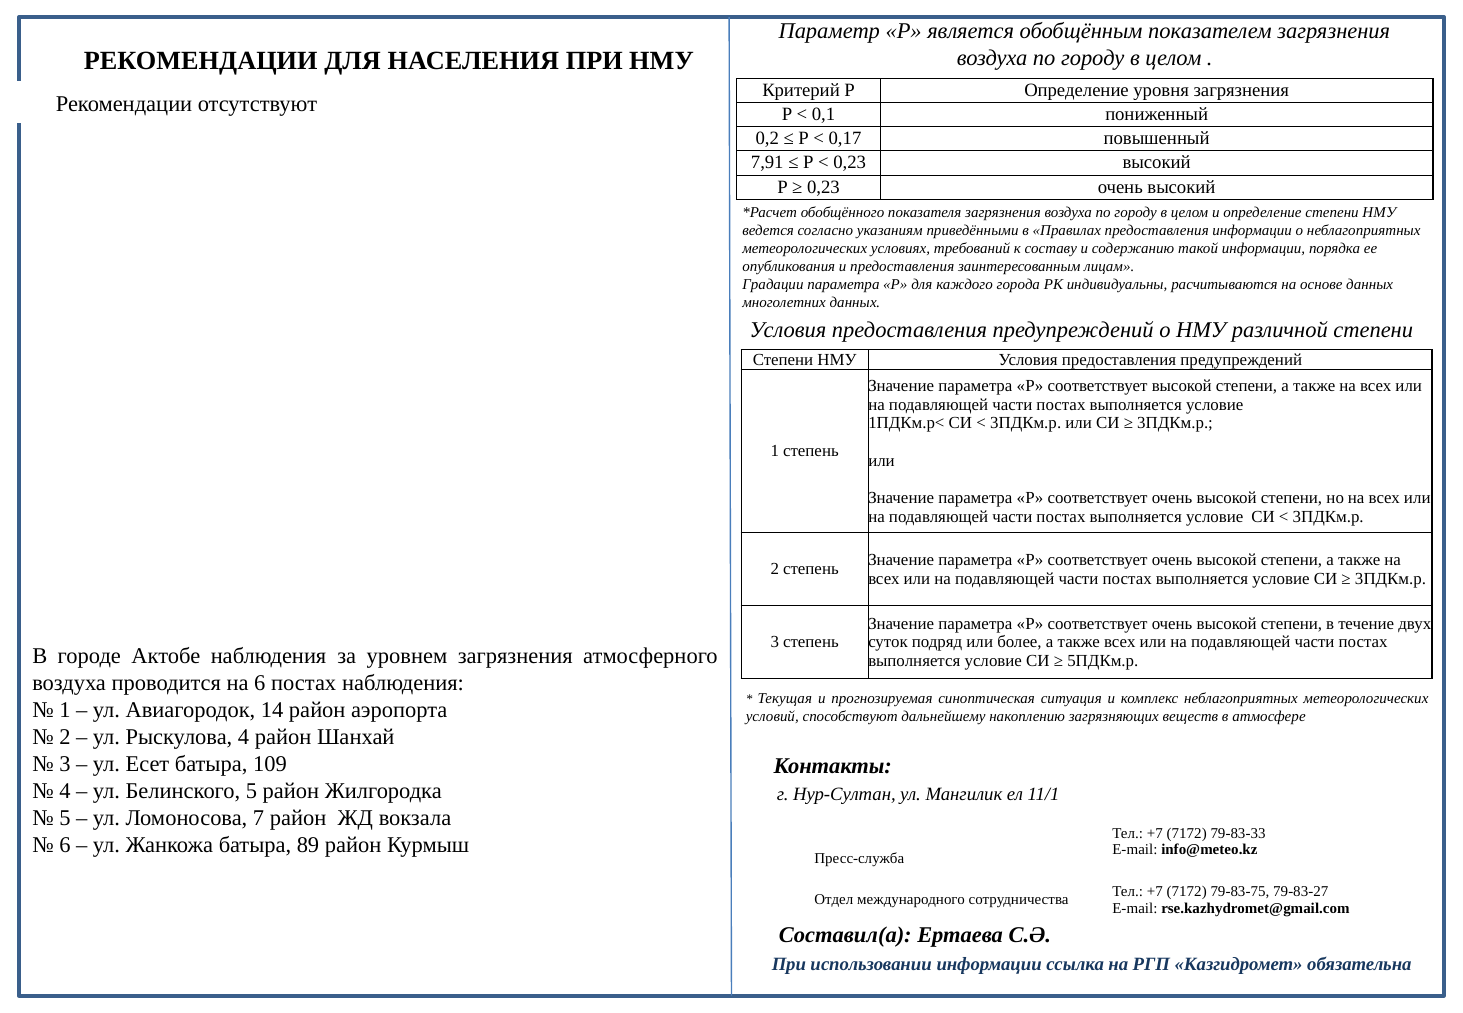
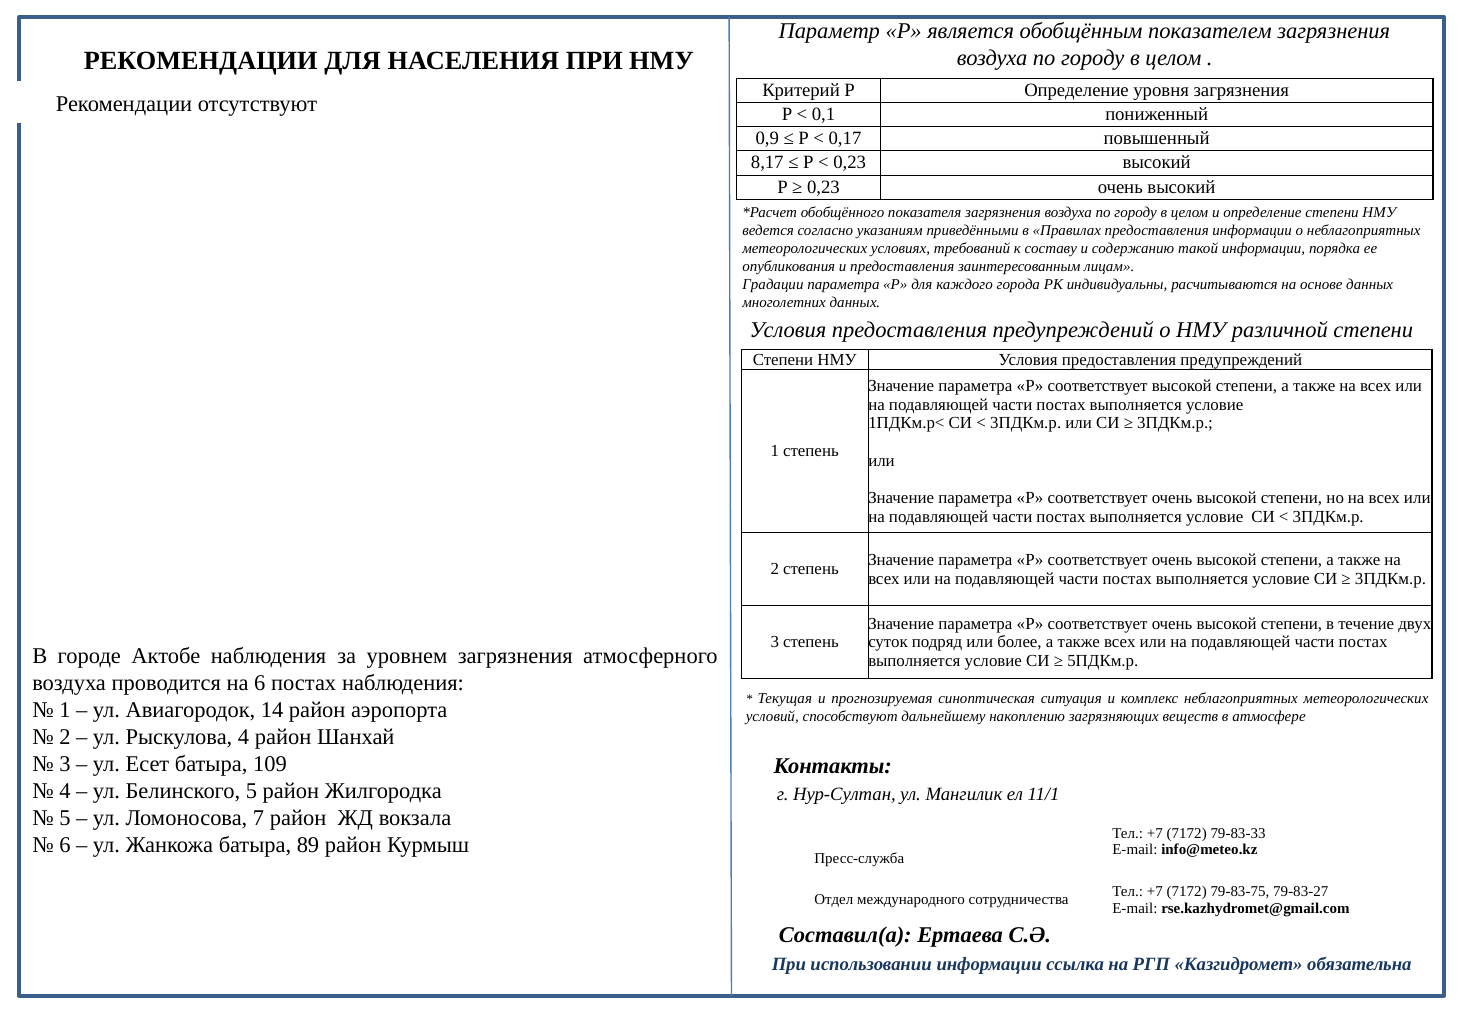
0,2: 0,2 -> 0,9
7,91: 7,91 -> 8,17
